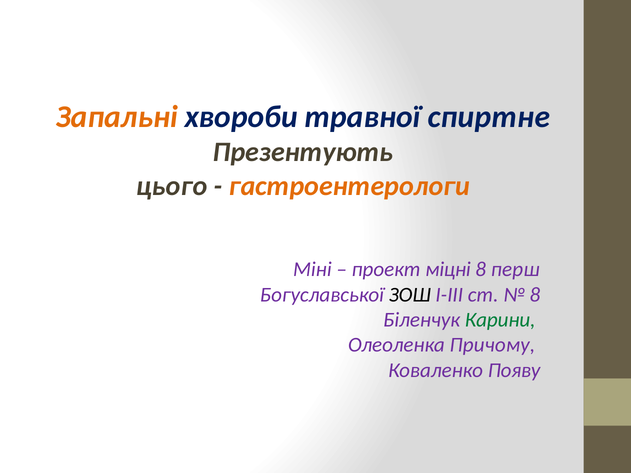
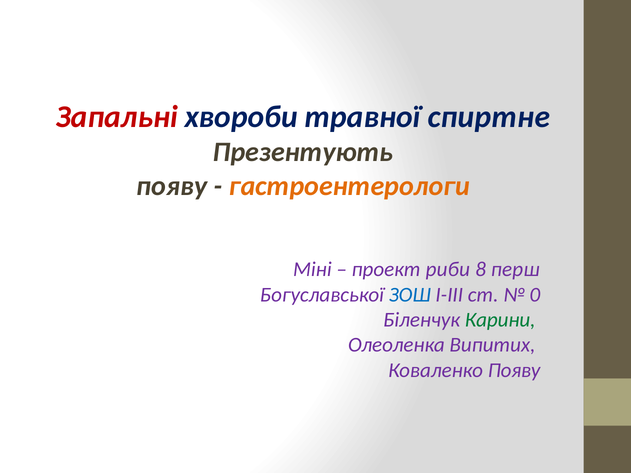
Запальні colour: orange -> red
цього at (172, 186): цього -> появу
міцні: міцні -> риби
ЗОШ colour: black -> blue
8 at (535, 295): 8 -> 0
Причому: Причому -> Випитих
